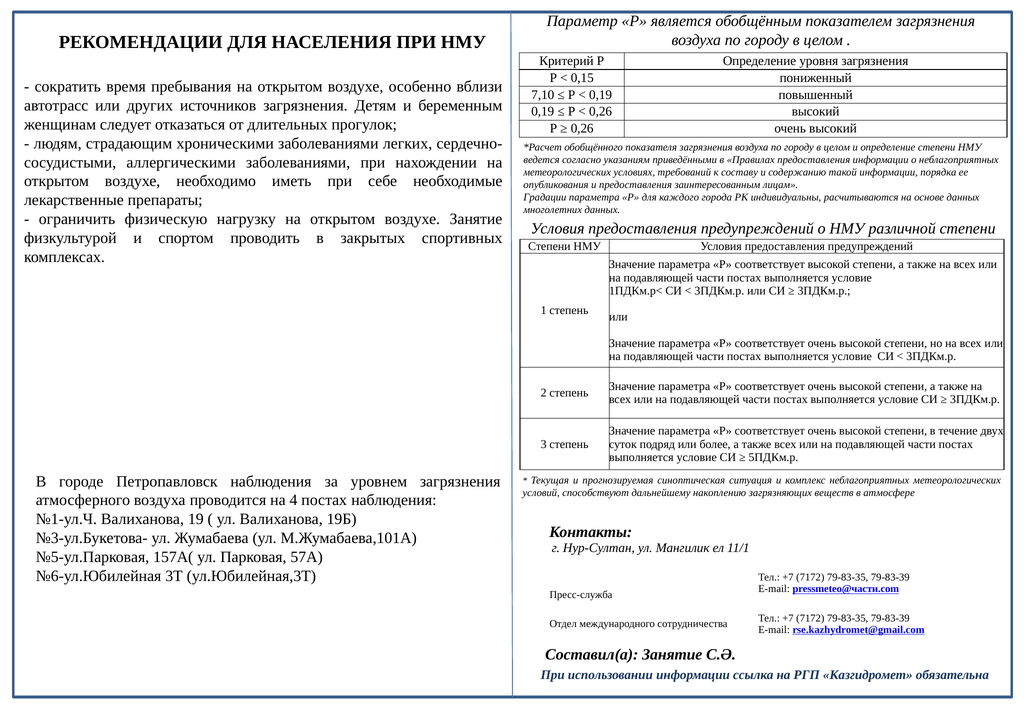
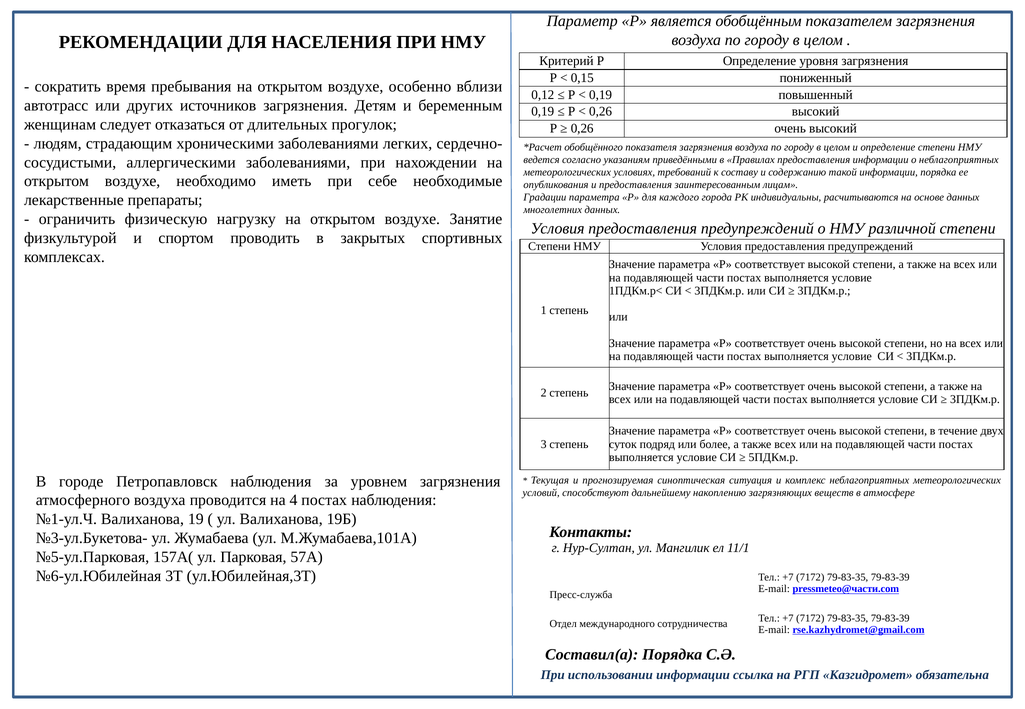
7,10: 7,10 -> 0,12
Составил(а Занятие: Занятие -> Порядка
